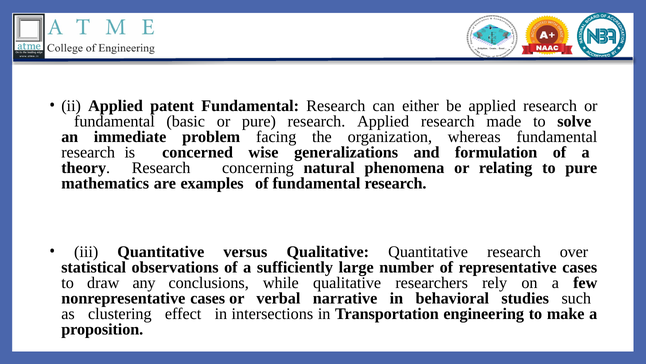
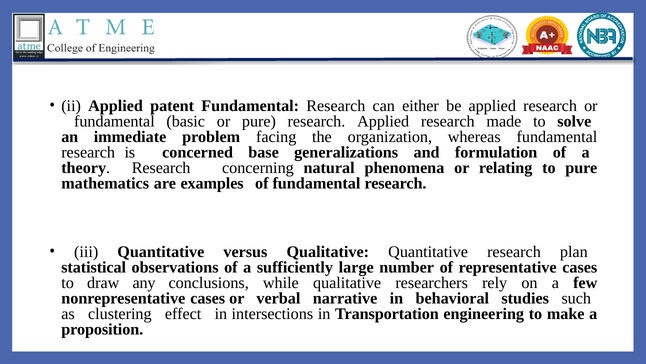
wise: wise -> base
over: over -> plan
